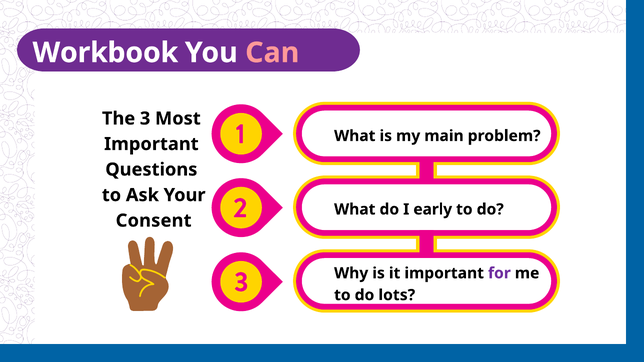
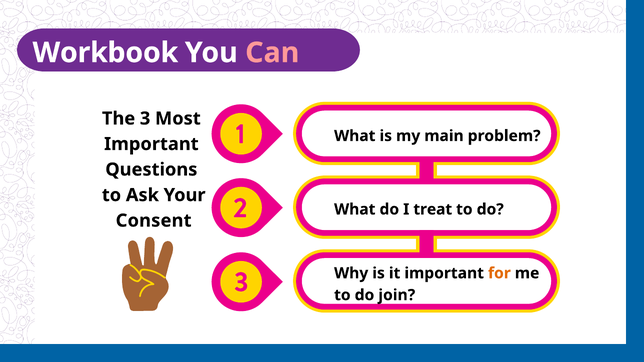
early: early -> treat
for colour: purple -> orange
lots: lots -> join
